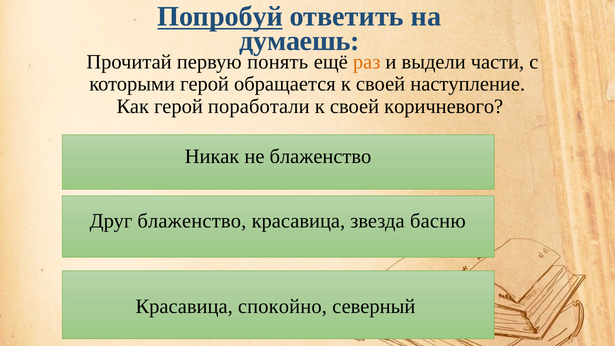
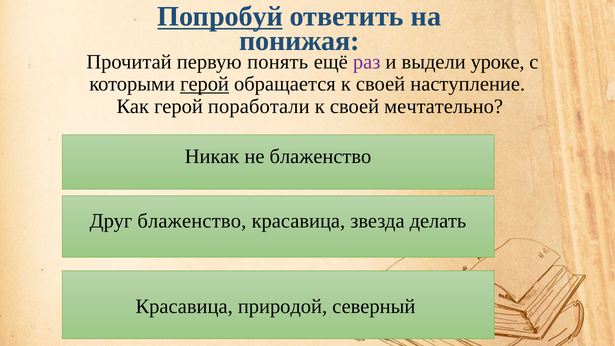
думаешь: думаешь -> понижая
раз colour: orange -> purple
части: части -> уроке
герой at (205, 84) underline: none -> present
коричневого: коричневого -> мечтательно
басню: басню -> делать
спокойно: спокойно -> природой
